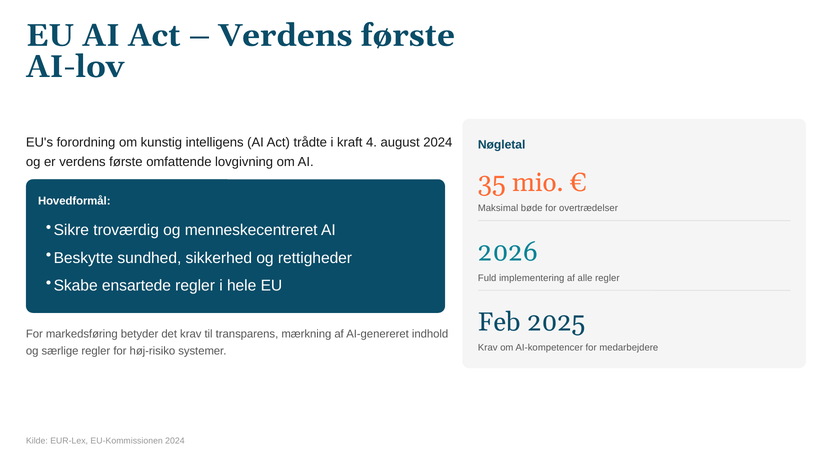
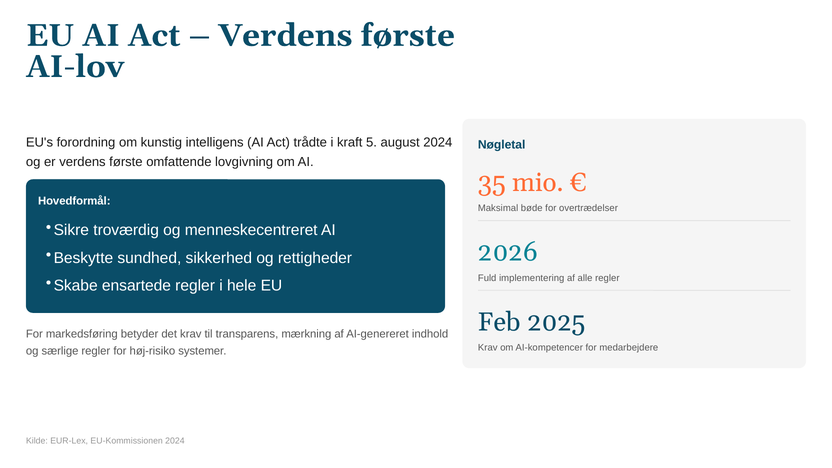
4: 4 -> 5
